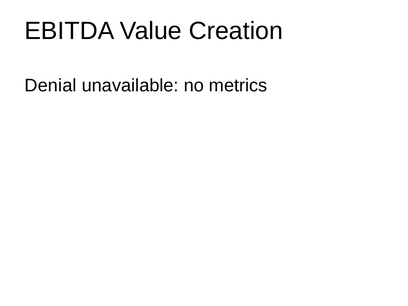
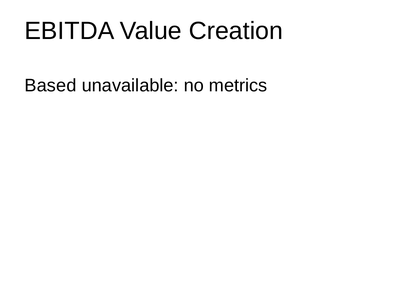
Denial: Denial -> Based
